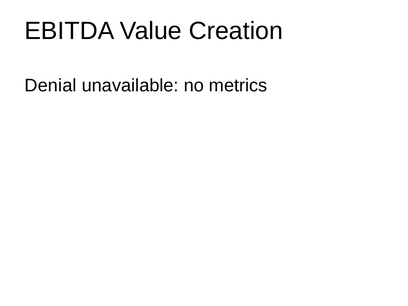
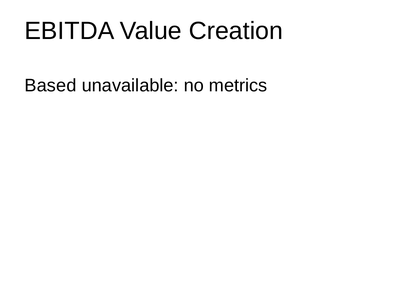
Denial: Denial -> Based
